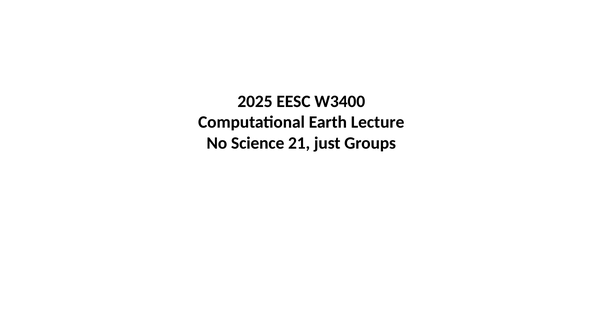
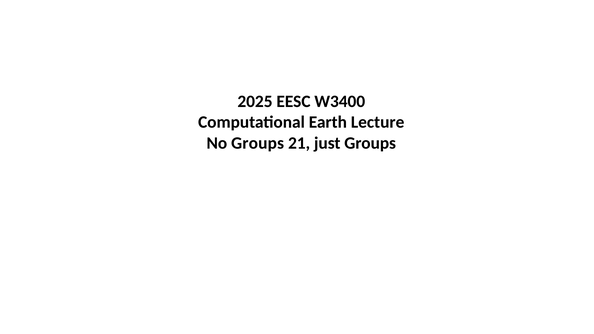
No Science: Science -> Groups
